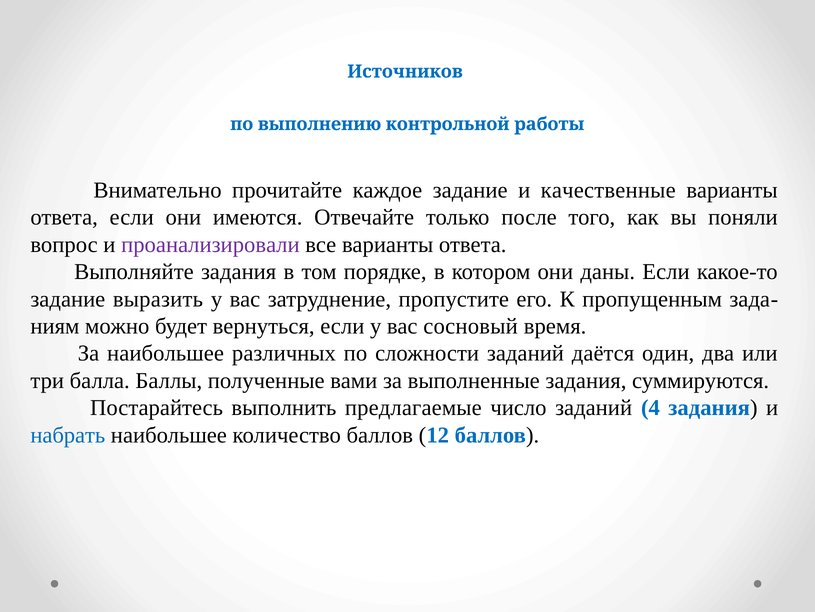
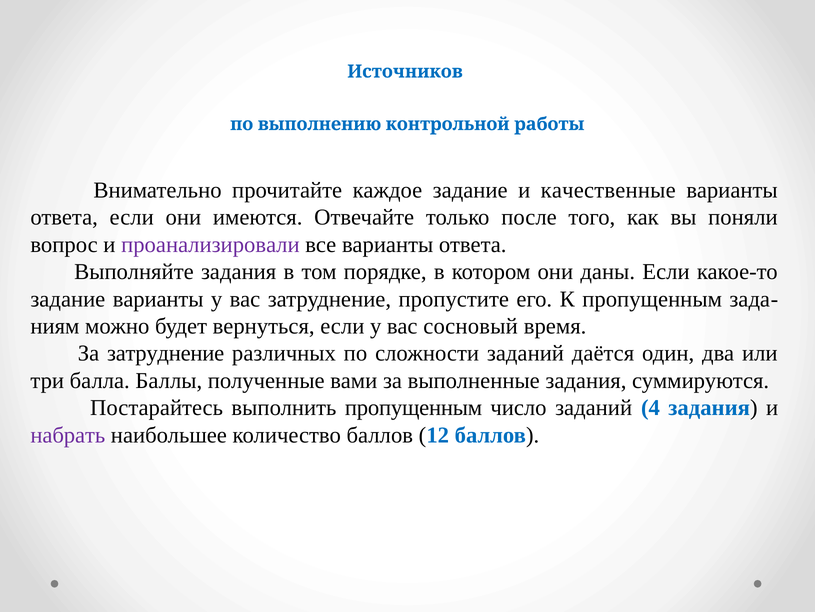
задание выразить: выразить -> варианты
За наибольшее: наибольшее -> затруднение
выполнить предлагаемые: предлагаемые -> пропущенным
набрать colour: blue -> purple
